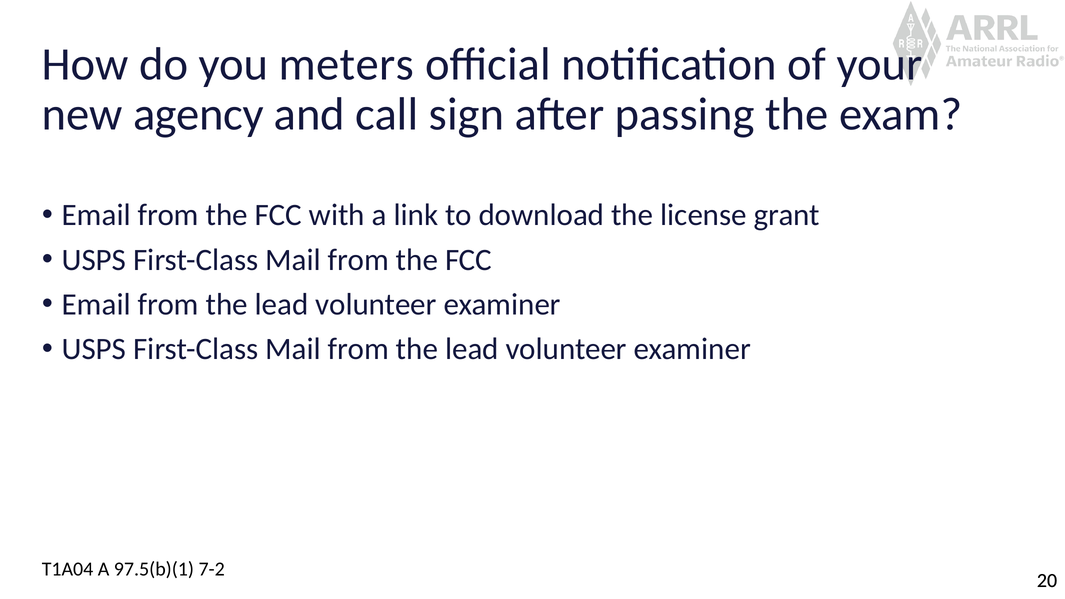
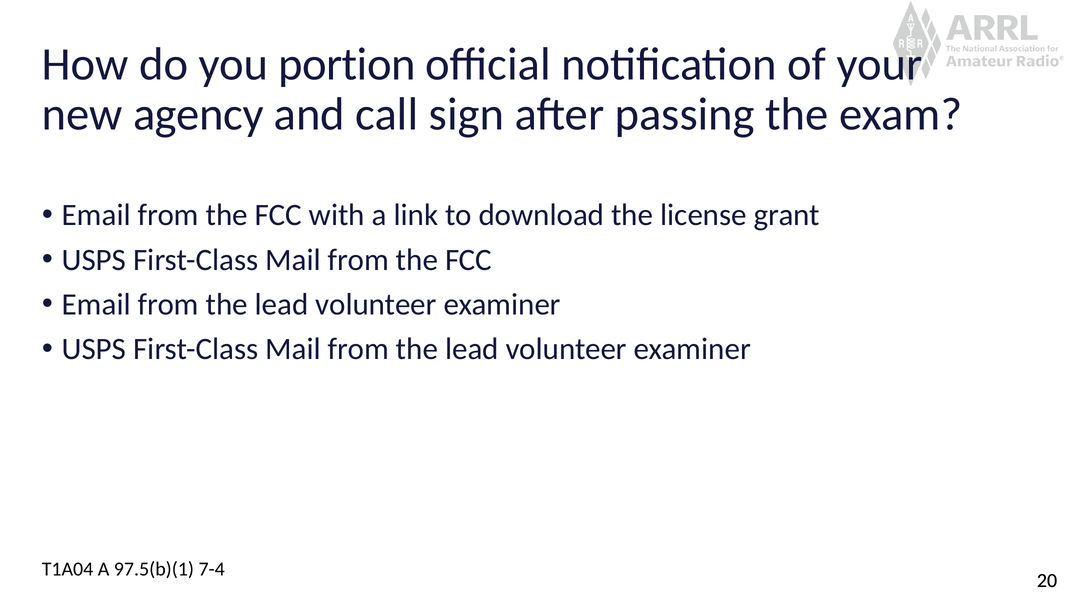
meters: meters -> portion
7-2: 7-2 -> 7-4
